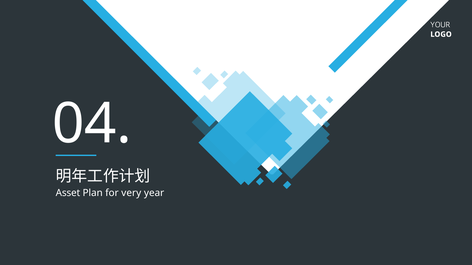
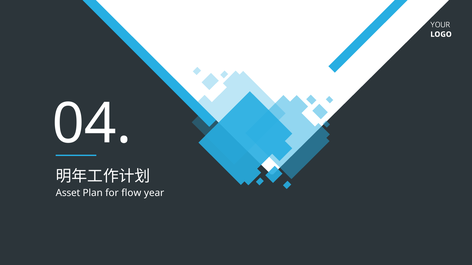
very: very -> flow
